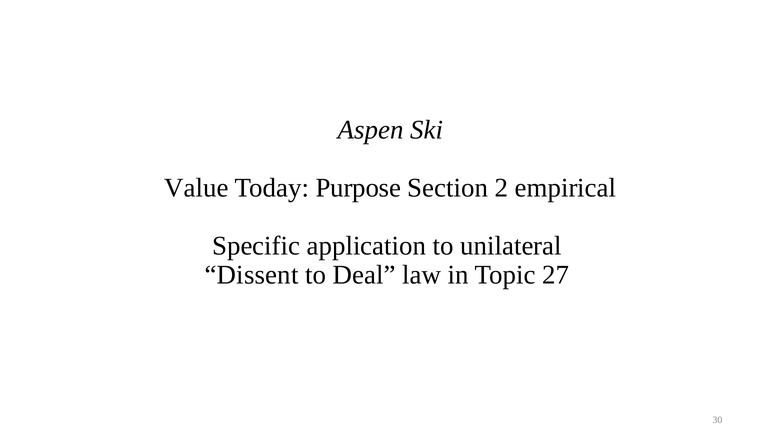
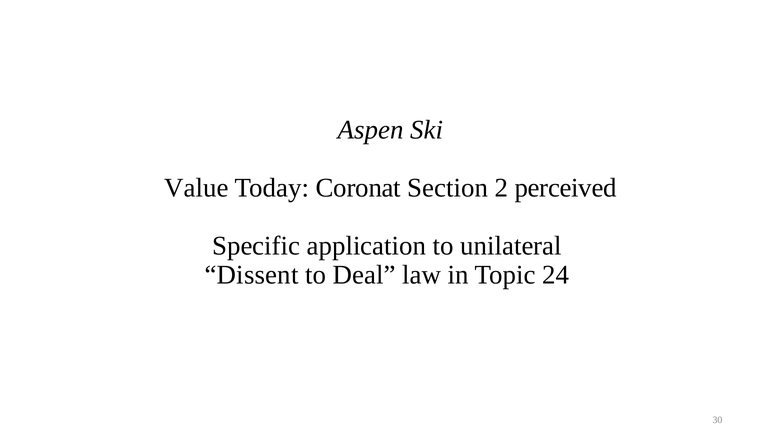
Purpose: Purpose -> Coronat
empirical: empirical -> perceived
27: 27 -> 24
